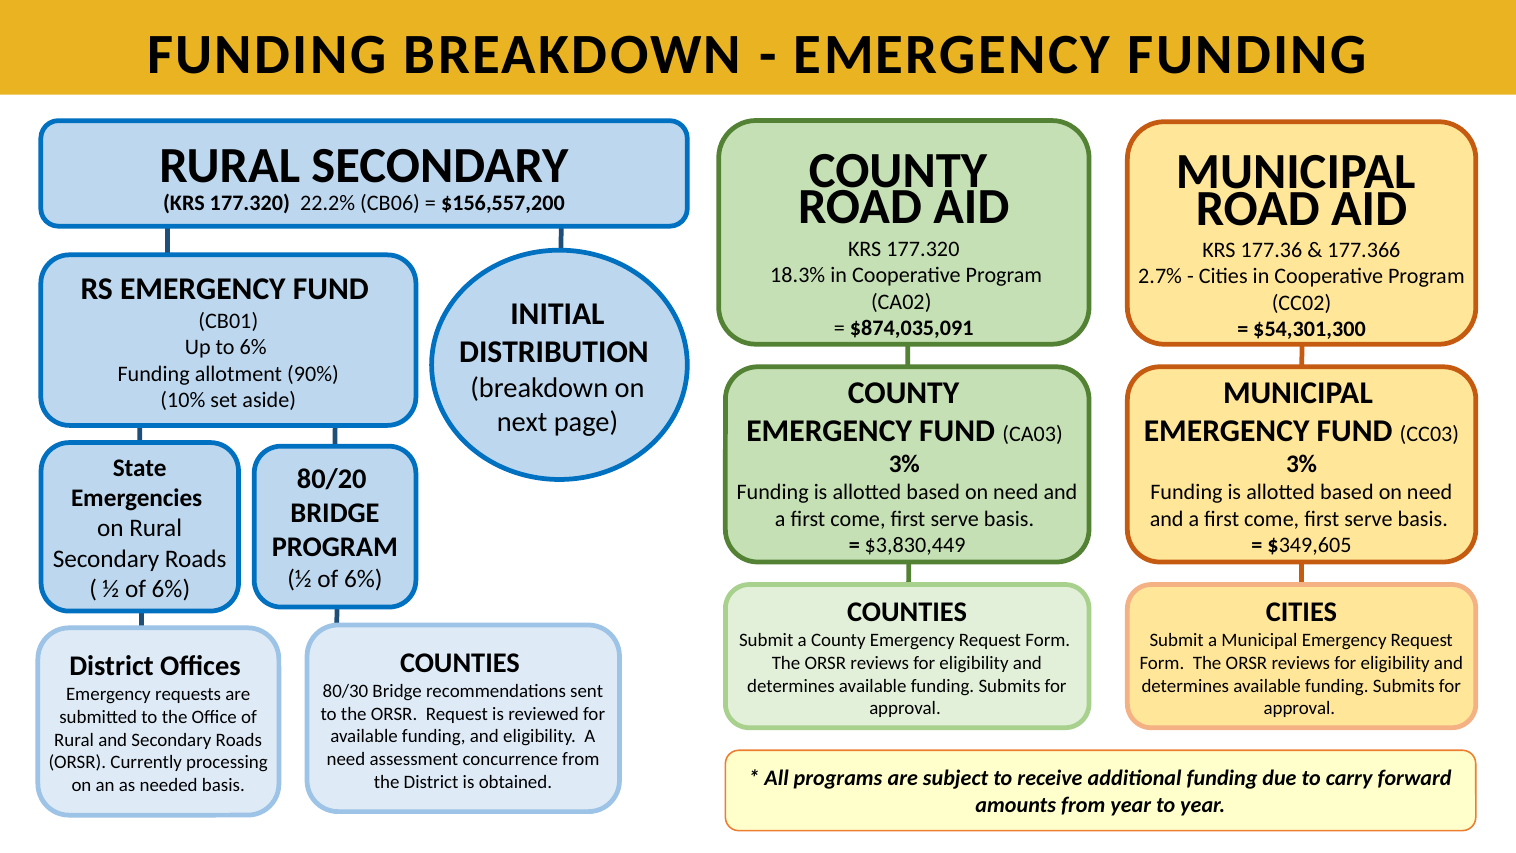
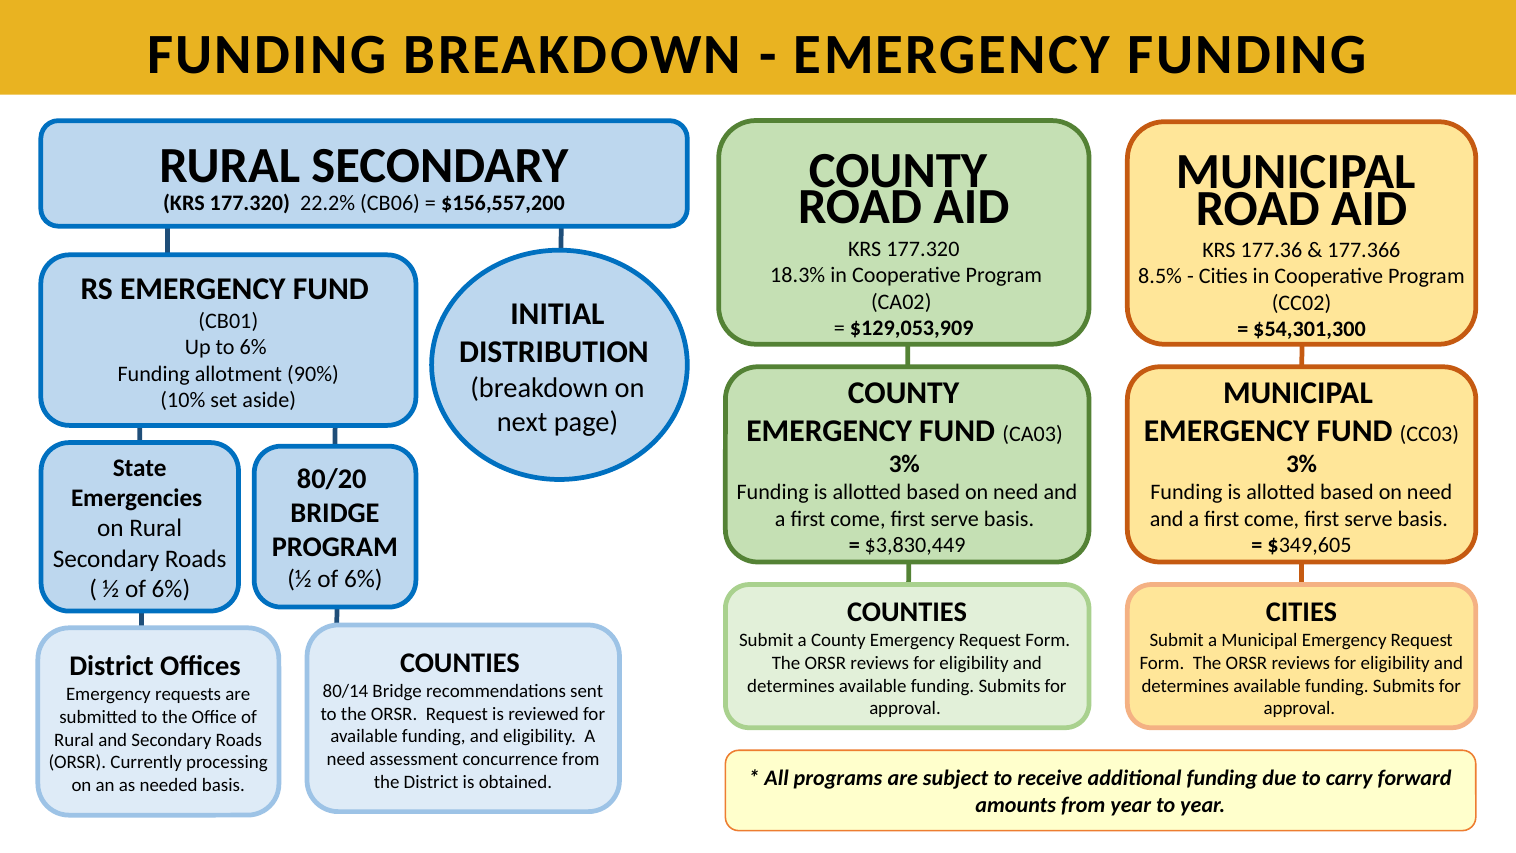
2.7%: 2.7% -> 8.5%
$874,035,091: $874,035,091 -> $129,053,909
80/30: 80/30 -> 80/14
